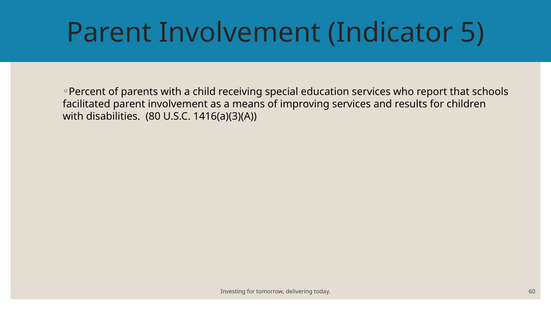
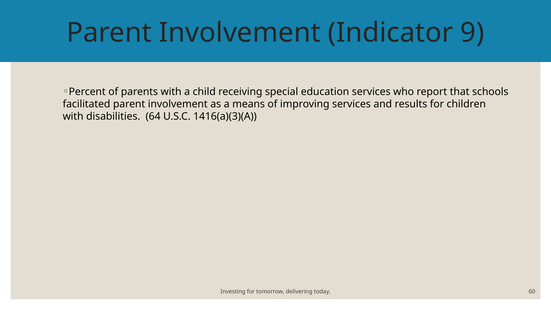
5: 5 -> 9
80: 80 -> 64
